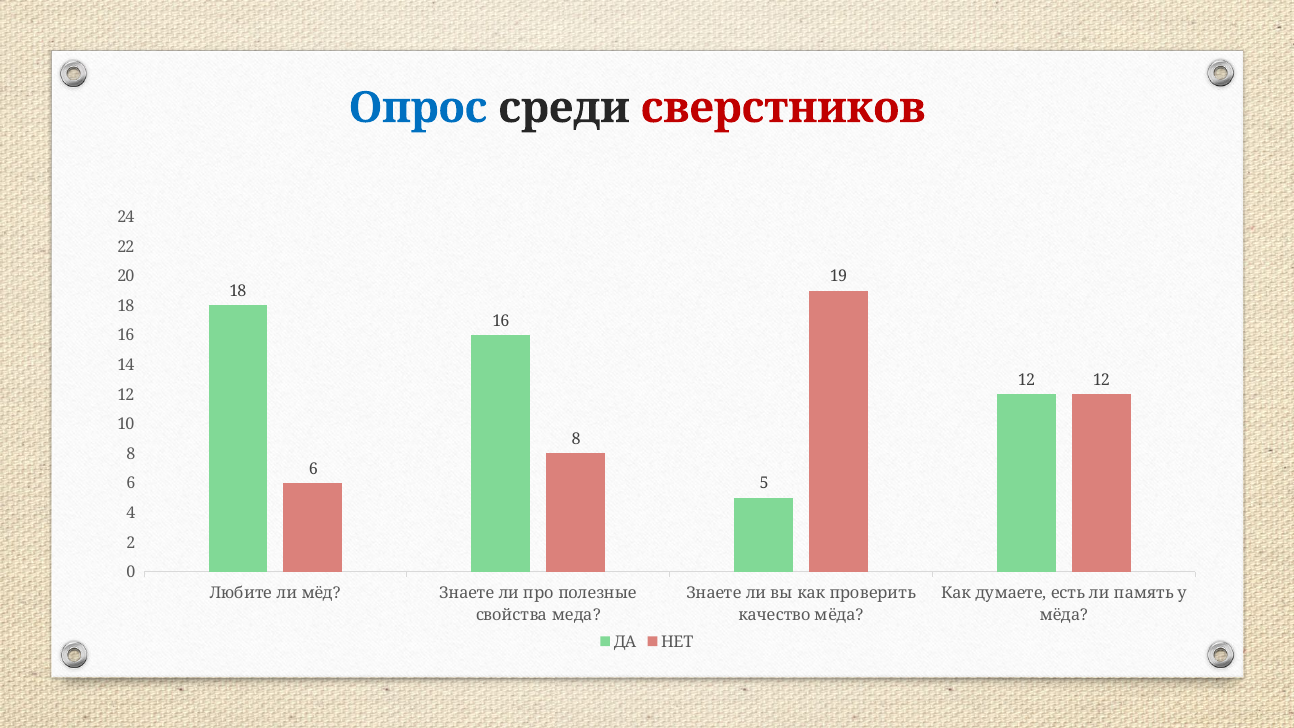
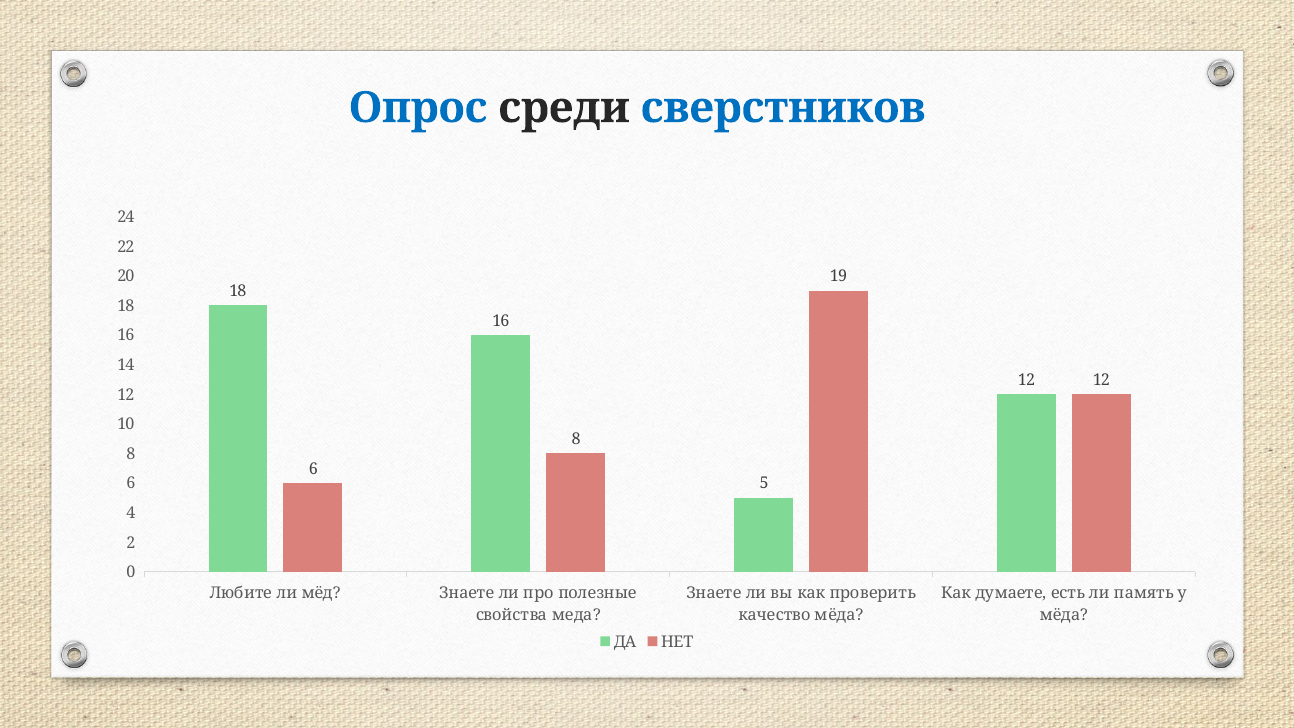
сверстников colour: red -> blue
